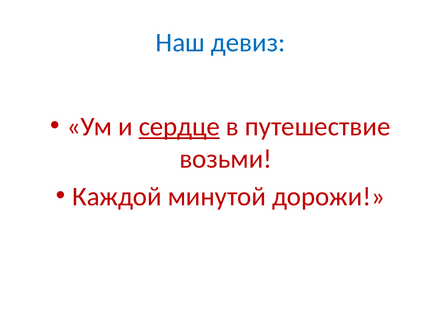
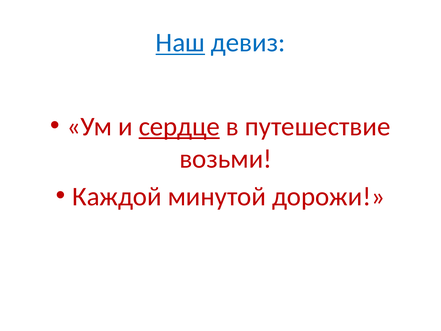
Наш underline: none -> present
